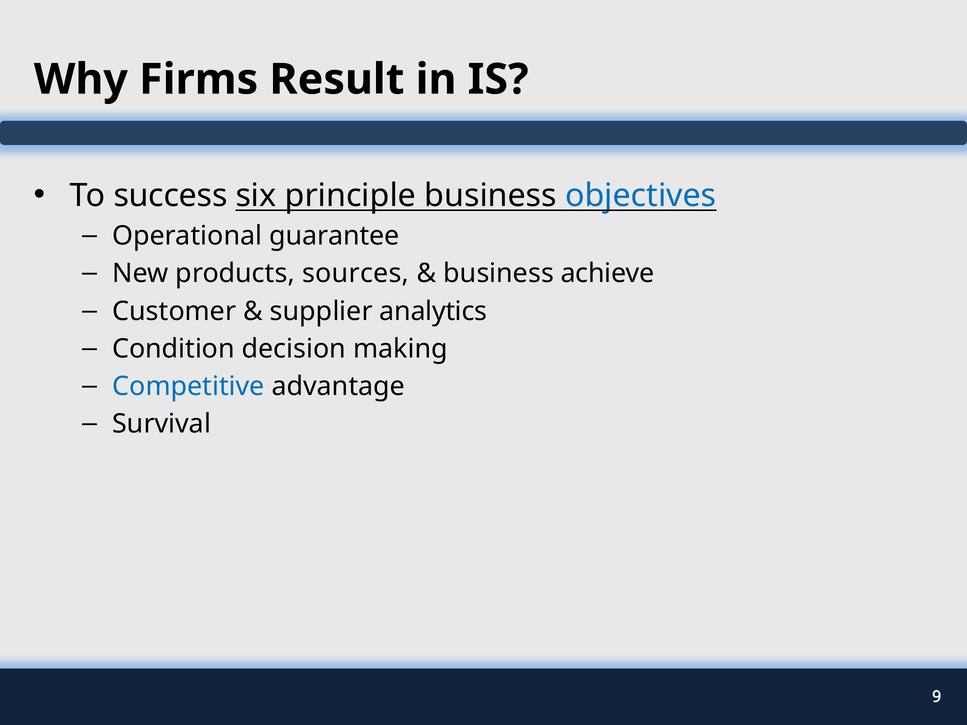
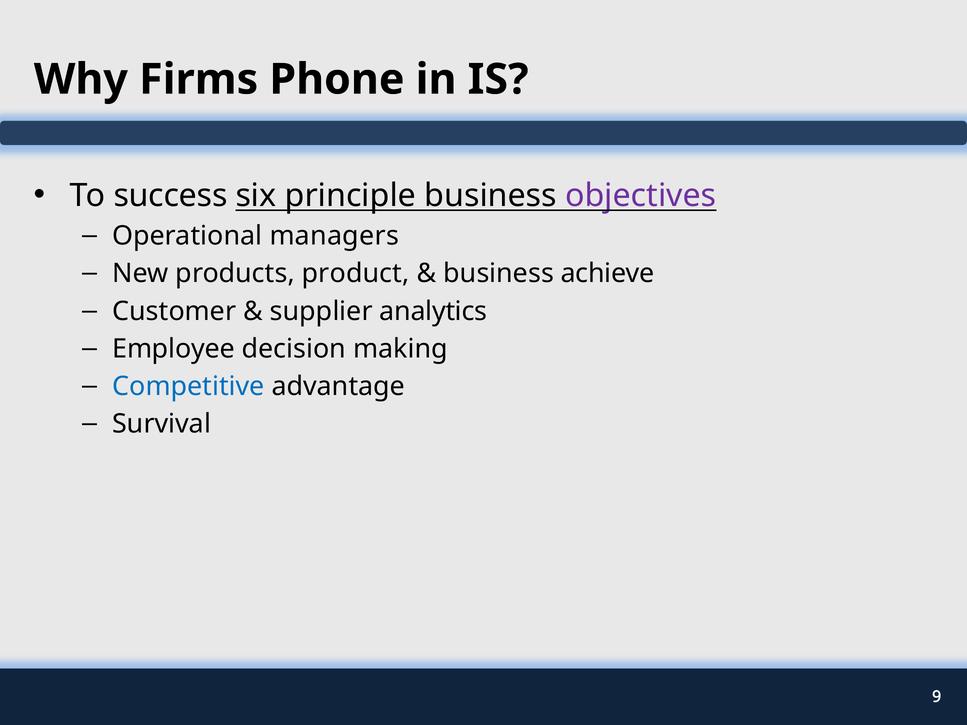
Result: Result -> Phone
objectives colour: blue -> purple
guarantee: guarantee -> managers
sources: sources -> product
Condition: Condition -> Employee
